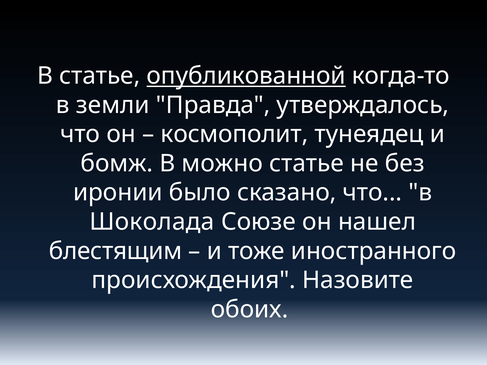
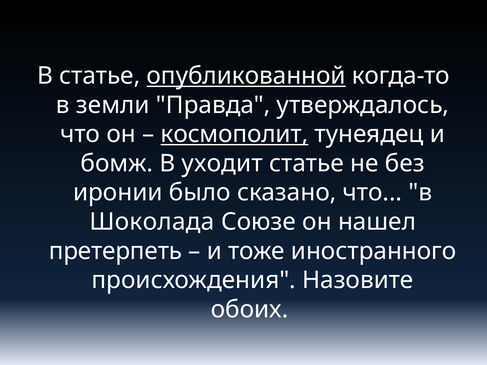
космополит underline: none -> present
можно: можно -> уходит
блестящим: блестящим -> претерпеть
